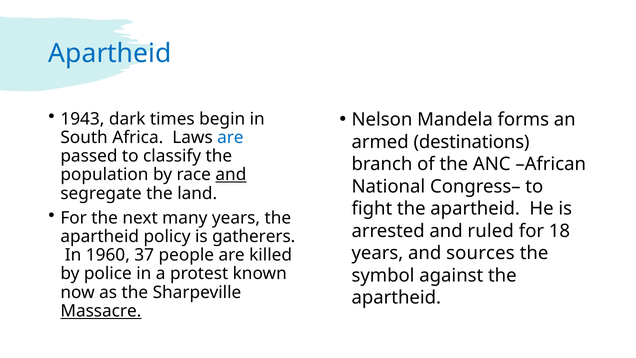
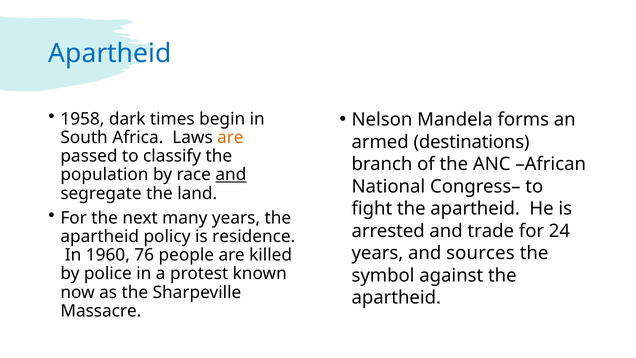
1943: 1943 -> 1958
are at (230, 137) colour: blue -> orange
ruled: ruled -> trade
18: 18 -> 24
gatherers: gatherers -> residence
37: 37 -> 76
Massacre underline: present -> none
